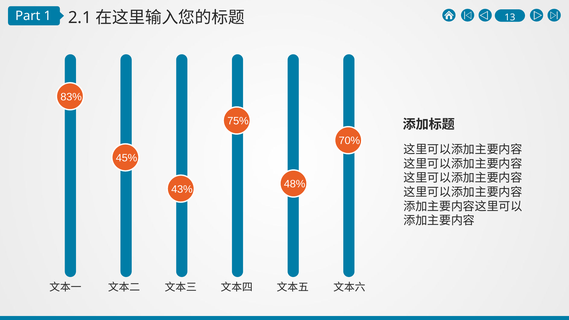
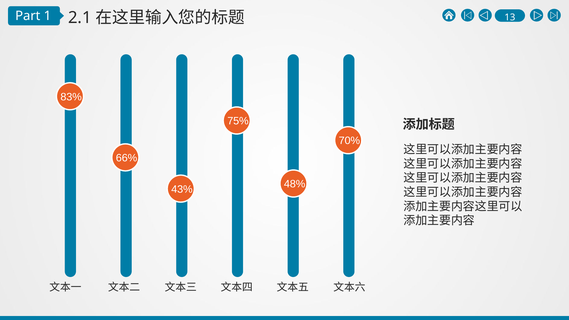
45%: 45% -> 66%
